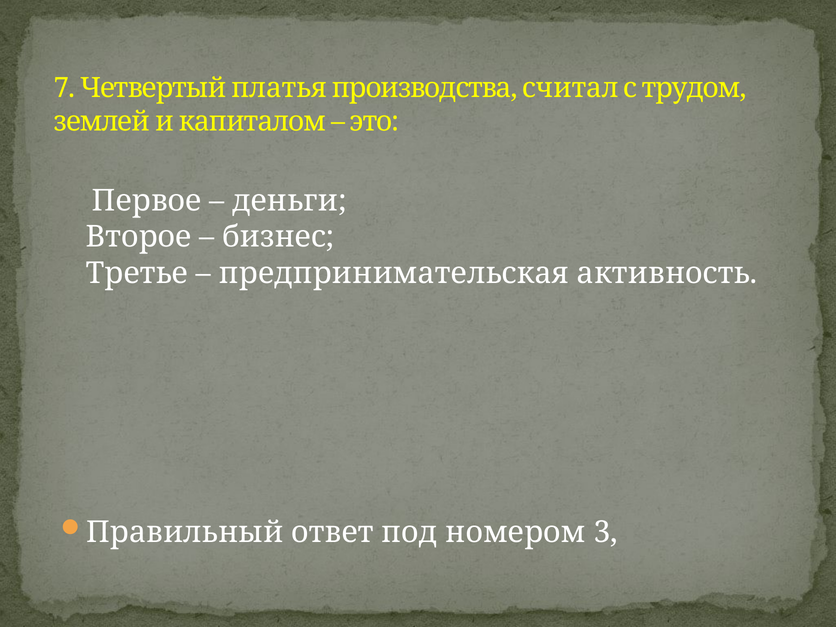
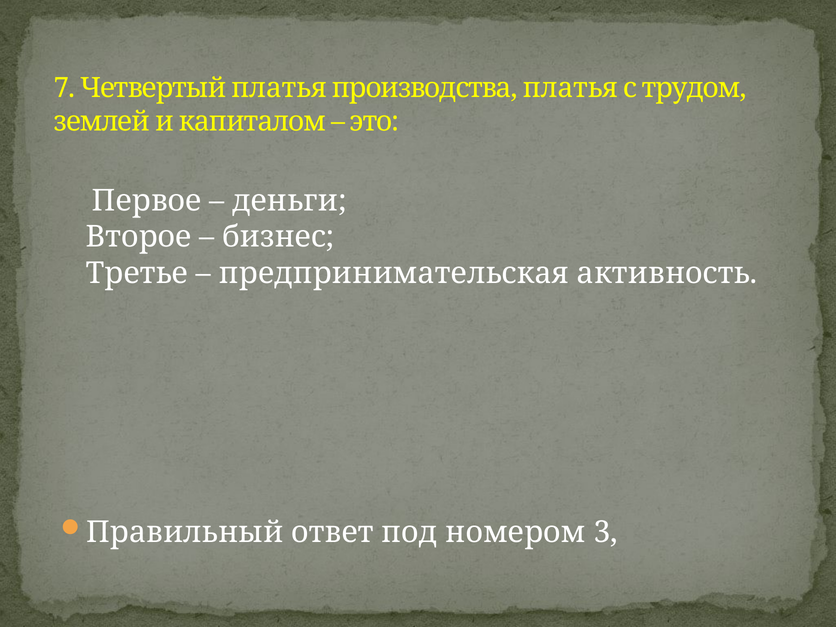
производства считал: считал -> платья
